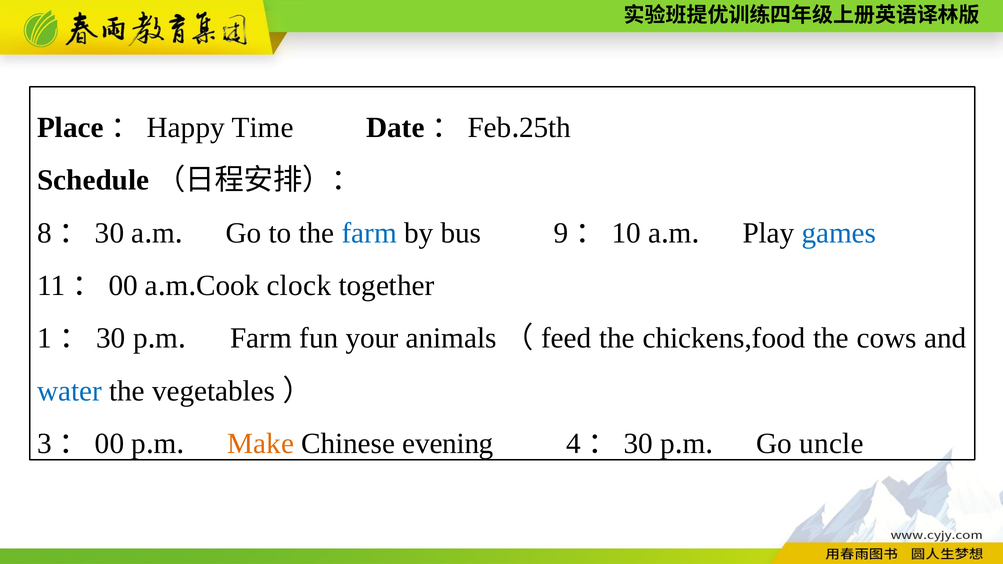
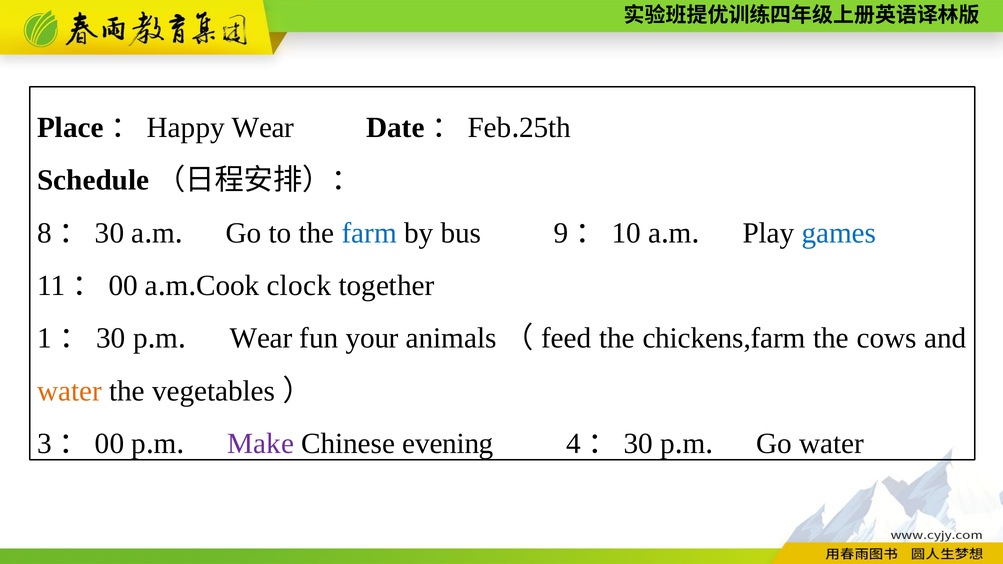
Time at (263, 128): Time -> Wear
Farm at (261, 338): Farm -> Wear
chickens,food: chickens,food -> chickens,farm
water at (70, 391) colour: blue -> orange
Make colour: orange -> purple
Go uncle: uncle -> water
